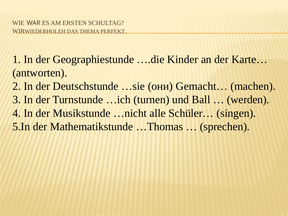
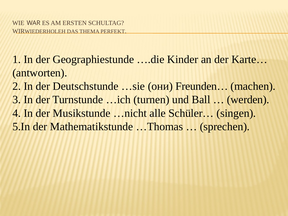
Gemacht…: Gemacht… -> Freunden…
